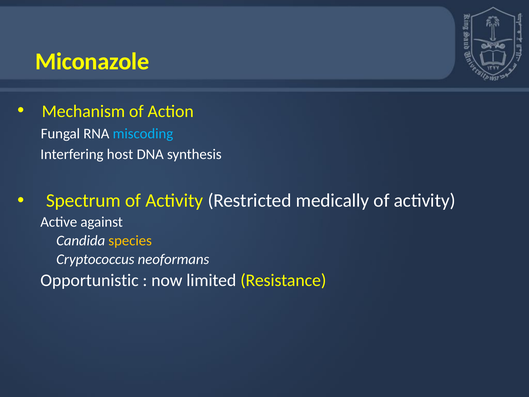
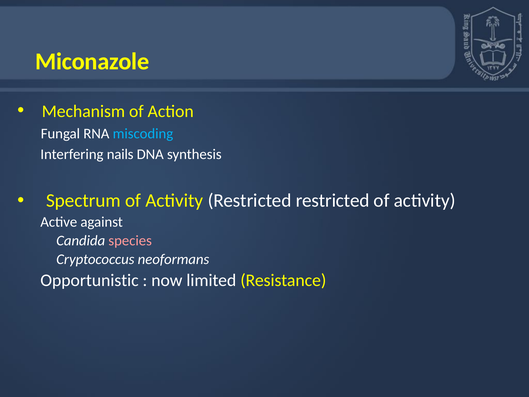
host: host -> nails
Restricted medically: medically -> restricted
species colour: yellow -> pink
